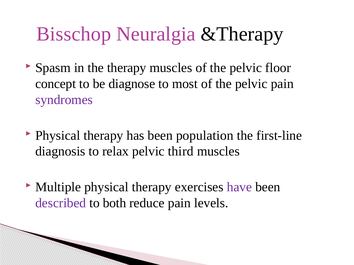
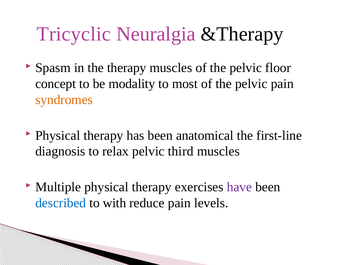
Bisschop: Bisschop -> Tricyclic
diagnose: diagnose -> modality
syndromes colour: purple -> orange
population: population -> anatomical
described colour: purple -> blue
both: both -> with
